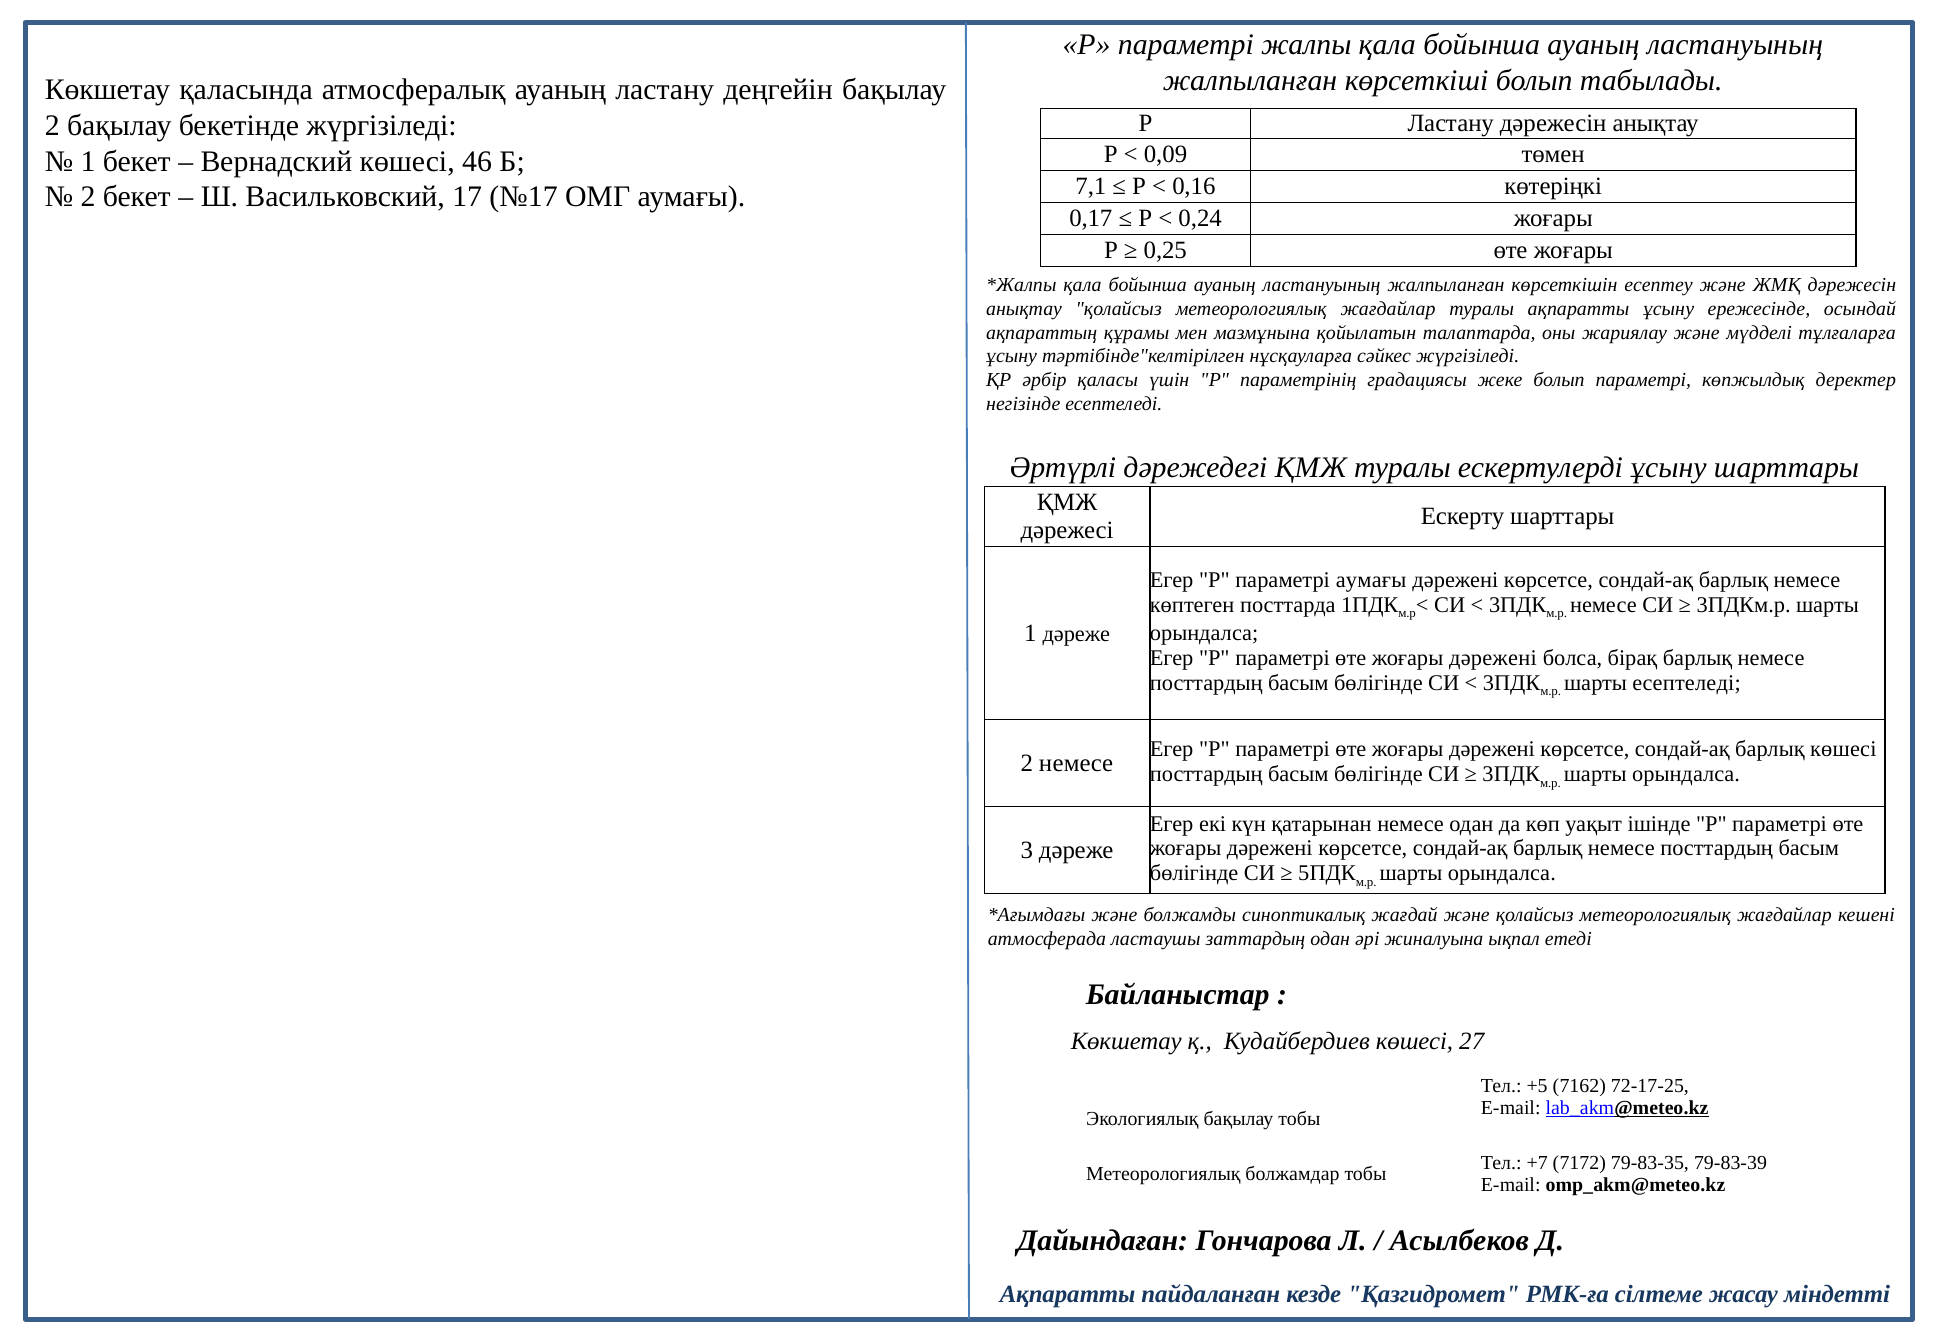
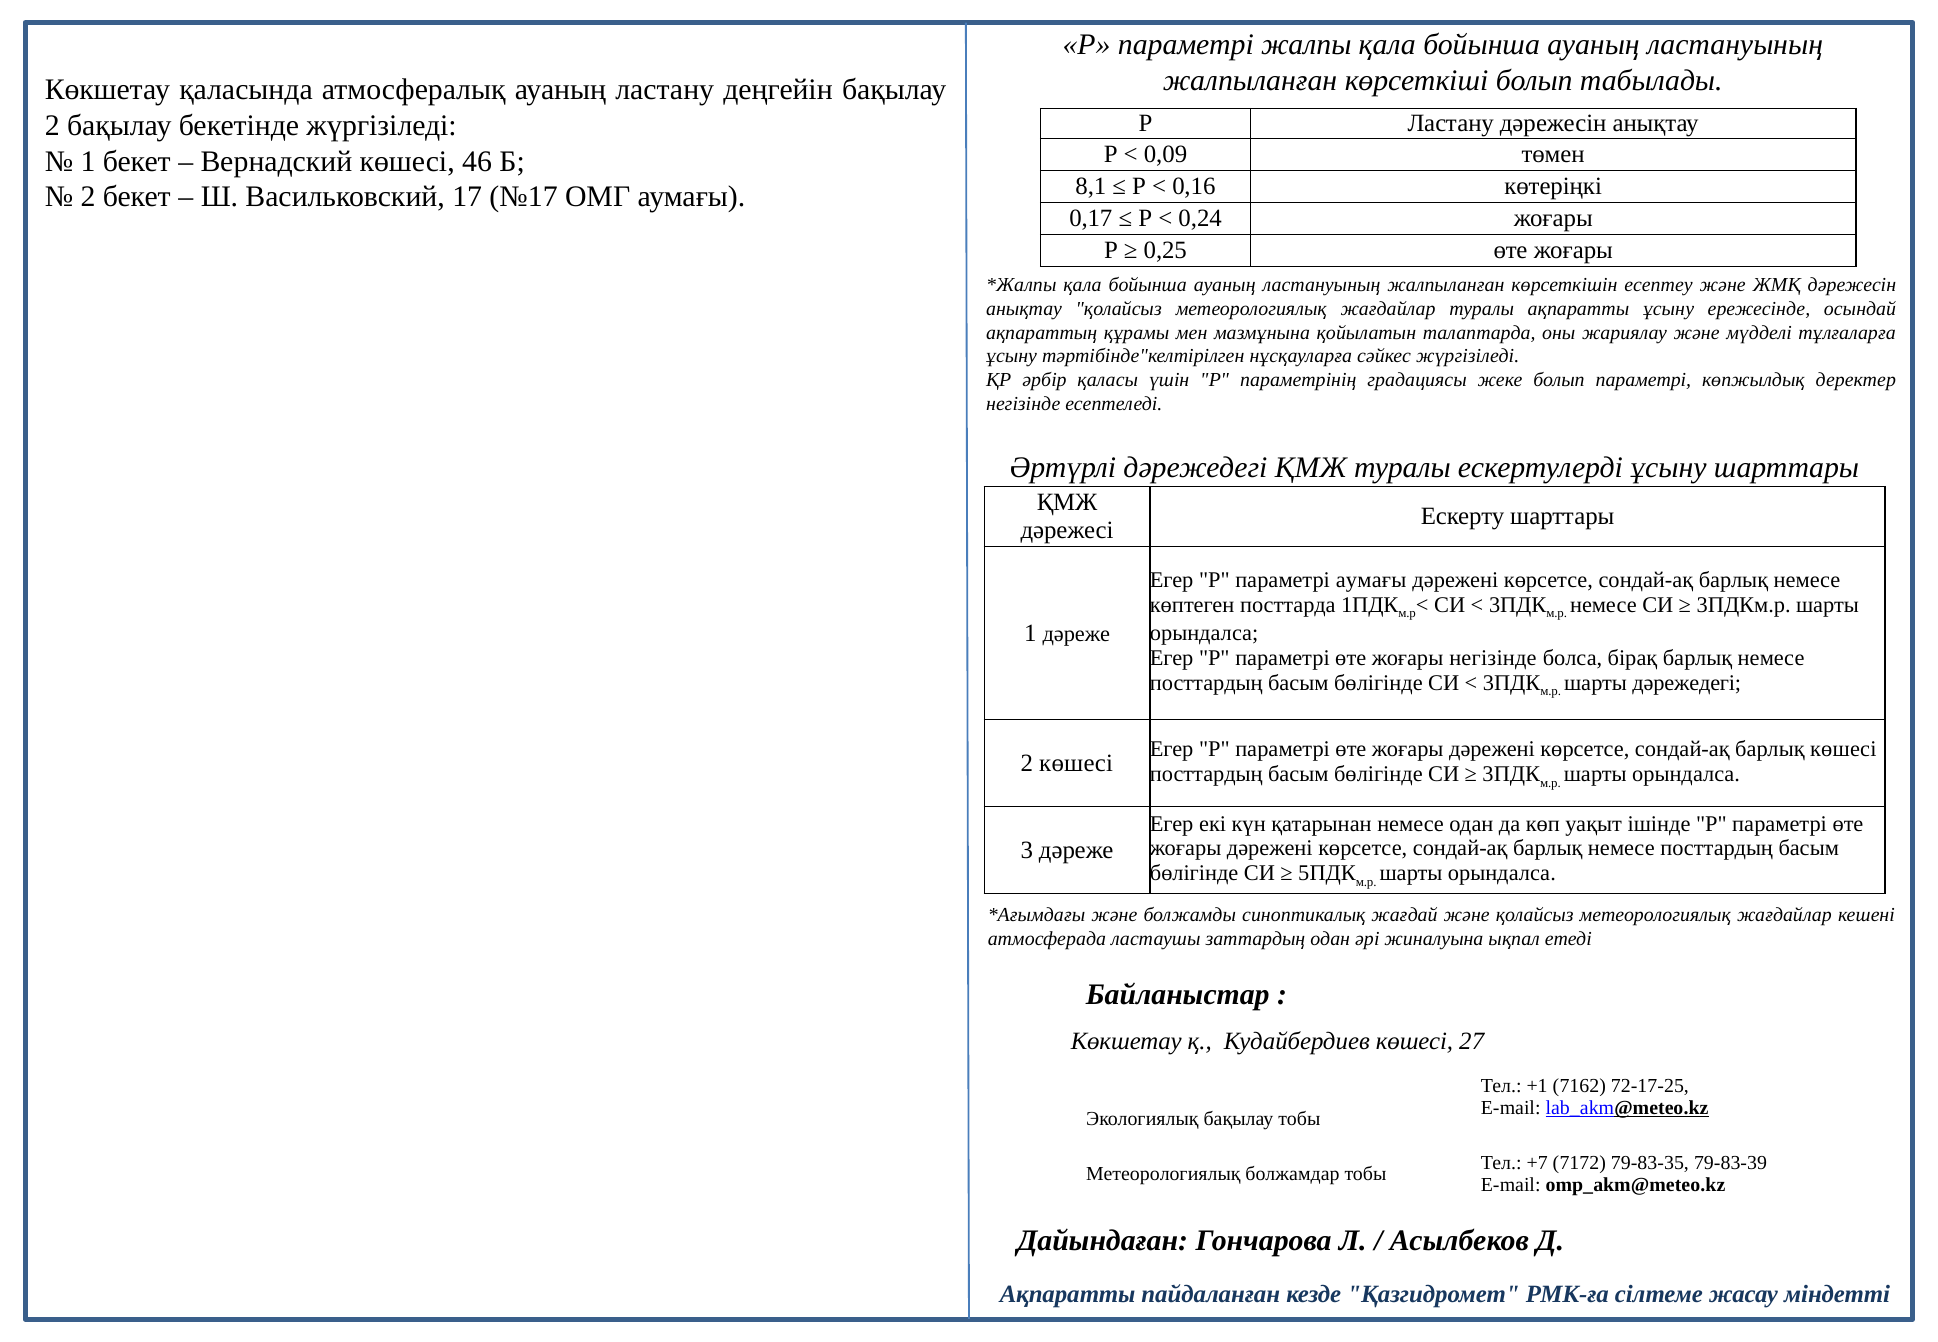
7,1: 7,1 -> 8,1
дәрежені at (1493, 658): дәрежені -> негізінде
шарты есептеледі: есептеледі -> дәрежедегі
2 немесе: немесе -> көшесі
+5: +5 -> +1
